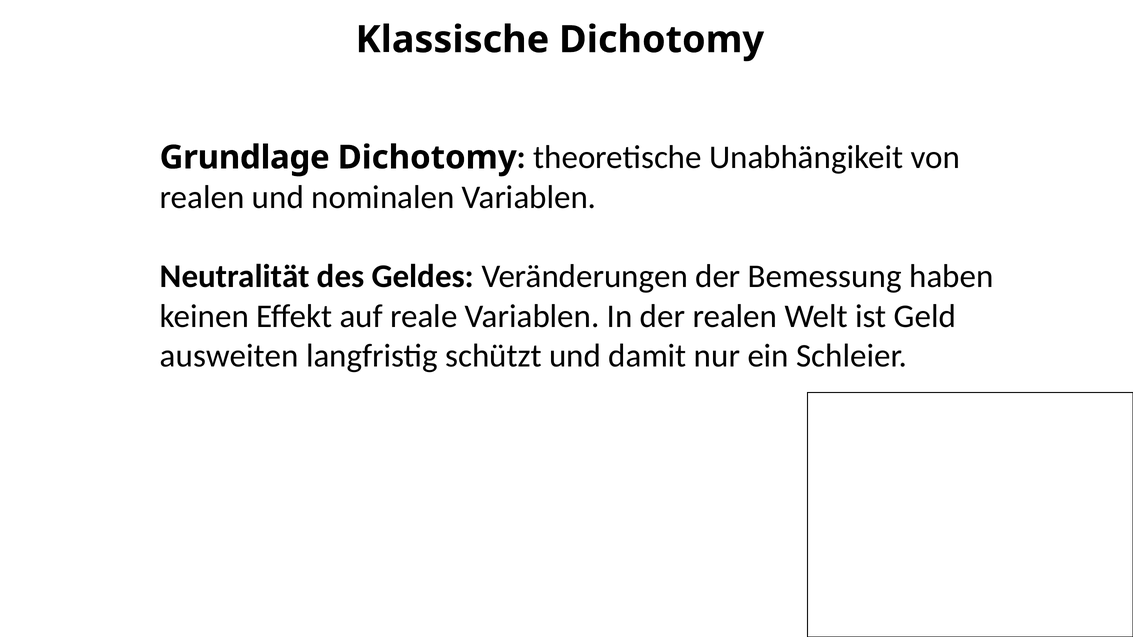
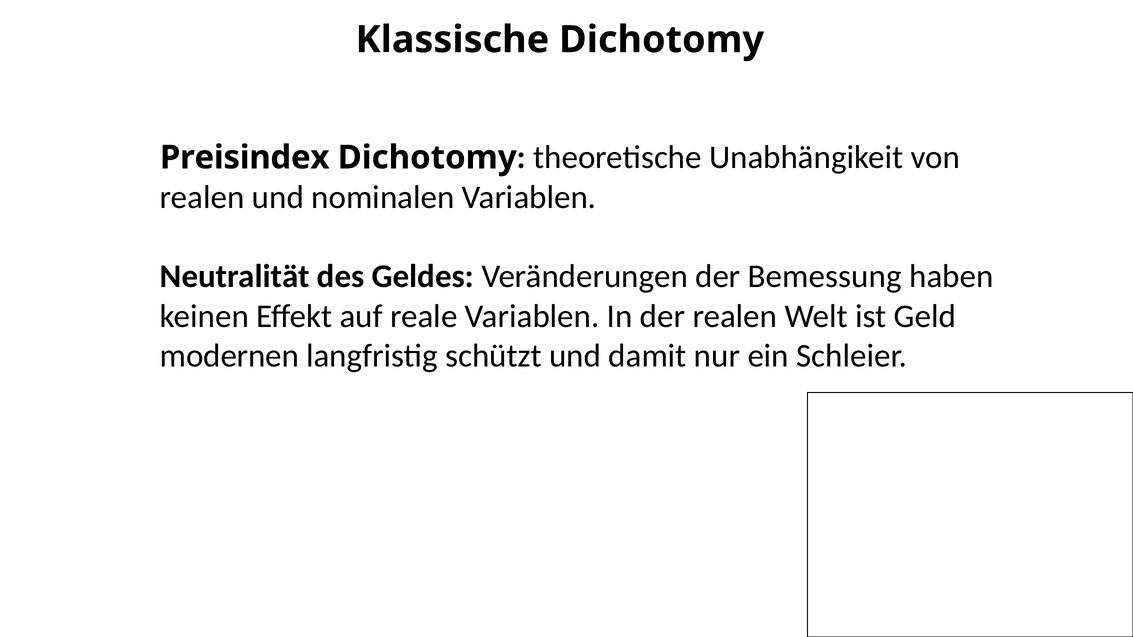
Grundlage: Grundlage -> Preisindex
ausweiten: ausweiten -> modernen
